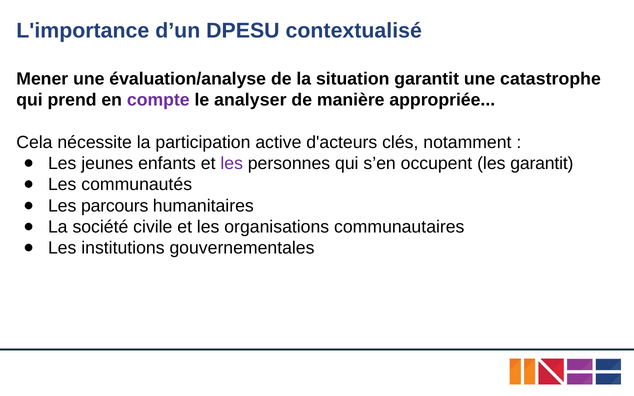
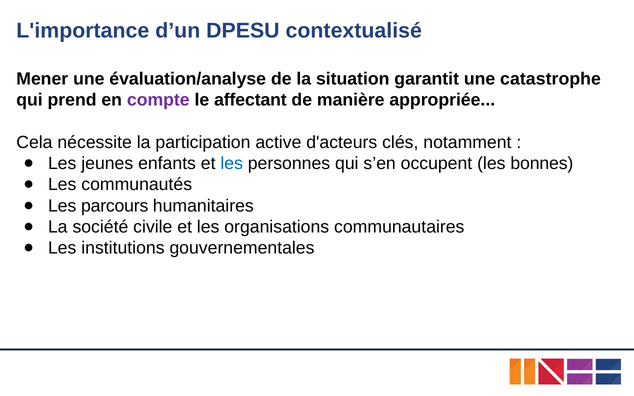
analyser: analyser -> affectant
les at (232, 164) colour: purple -> blue
les garantit: garantit -> bonnes
